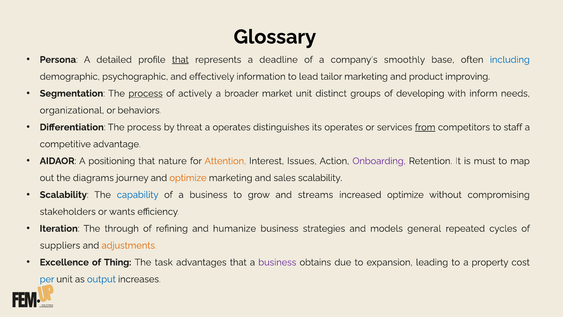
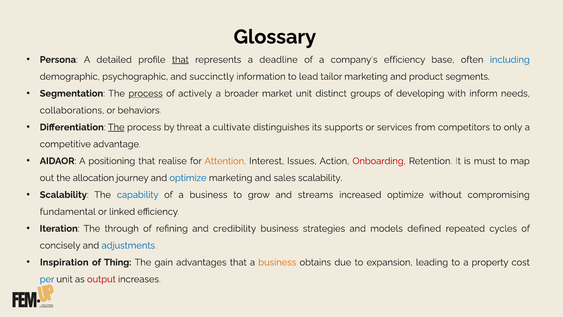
company's smoothly: smoothly -> efficiency
effectively: effectively -> succinctly
improving: improving -> segments
organizational: organizational -> collaborations
The at (116, 127) underline: none -> present
a operates: operates -> cultivate
its operates: operates -> supports
from underline: present -> none
staff: staff -> only
nature: nature -> realise
Onboarding colour: purple -> red
diagrams: diagrams -> allocation
optimize at (188, 178) colour: orange -> blue
stakeholders: stakeholders -> fundamental
wants: wants -> linked
humanize: humanize -> credibility
general: general -> defined
suppliers: suppliers -> concisely
adjustments colour: orange -> blue
Excellence: Excellence -> Inspiration
task: task -> gain
business at (277, 262) colour: purple -> orange
output colour: blue -> red
